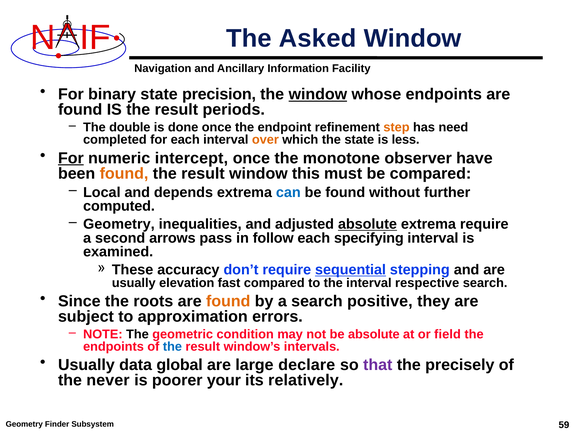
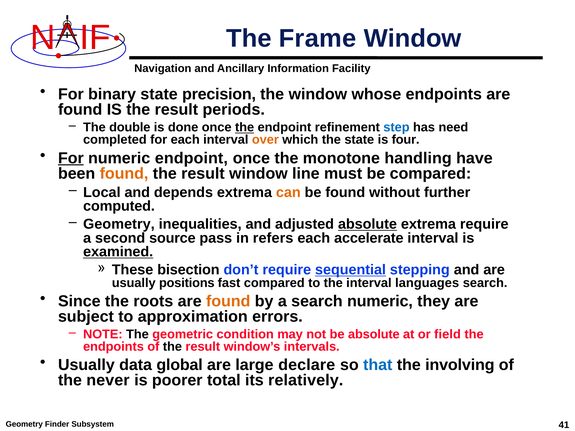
Asked: Asked -> Frame
window at (318, 94) underline: present -> none
the at (245, 128) underline: none -> present
step colour: orange -> blue
less: less -> four
numeric intercept: intercept -> endpoint
observer: observer -> handling
this: this -> line
can colour: blue -> orange
arrows: arrows -> source
follow: follow -> refers
specifying: specifying -> accelerate
examined underline: none -> present
accuracy: accuracy -> bisection
elevation: elevation -> positions
respective: respective -> languages
search positive: positive -> numeric
the at (172, 347) colour: blue -> black
that colour: purple -> blue
precisely: precisely -> involving
your: your -> total
59: 59 -> 41
